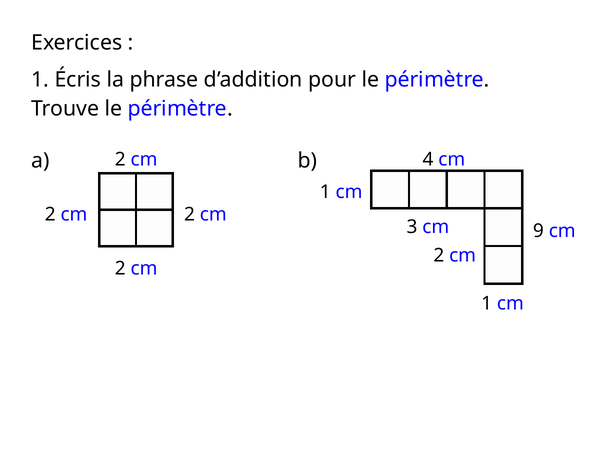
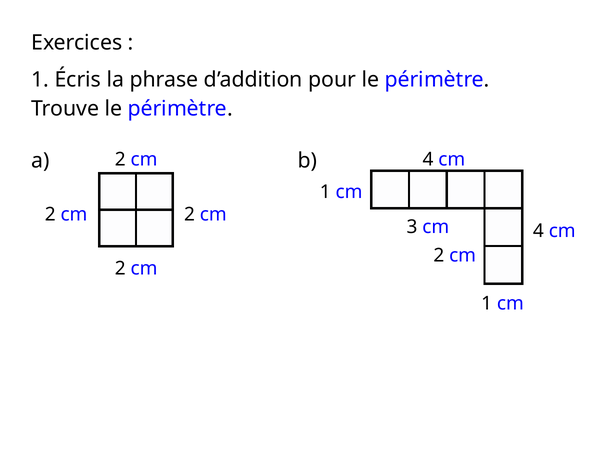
3 cm 9: 9 -> 4
